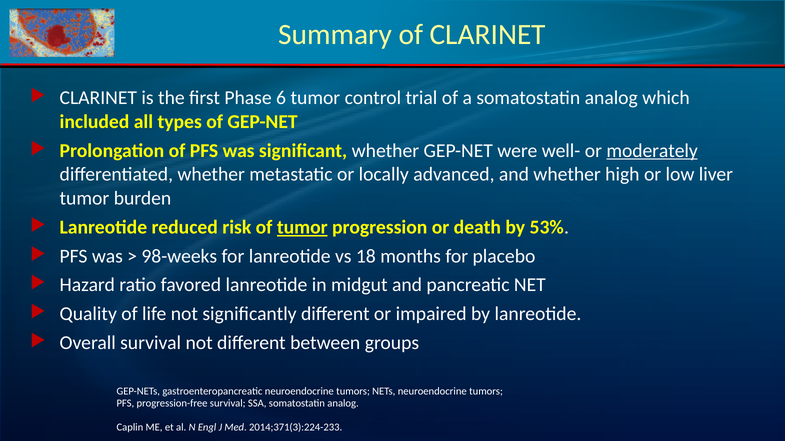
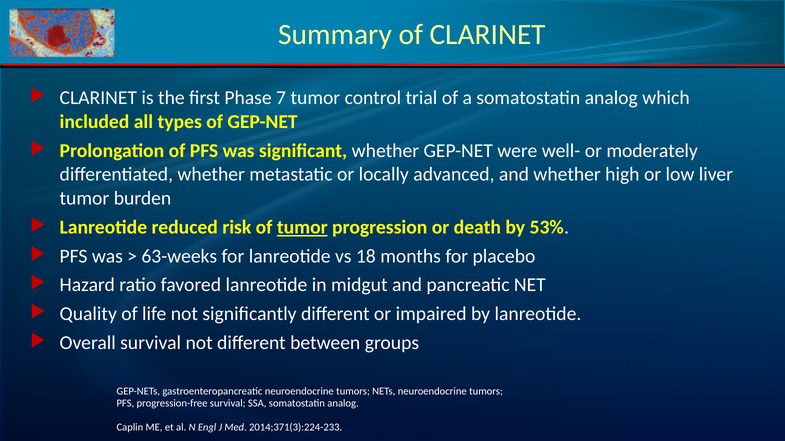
6: 6 -> 7
moderately underline: present -> none
98-weeks: 98-weeks -> 63-weeks
